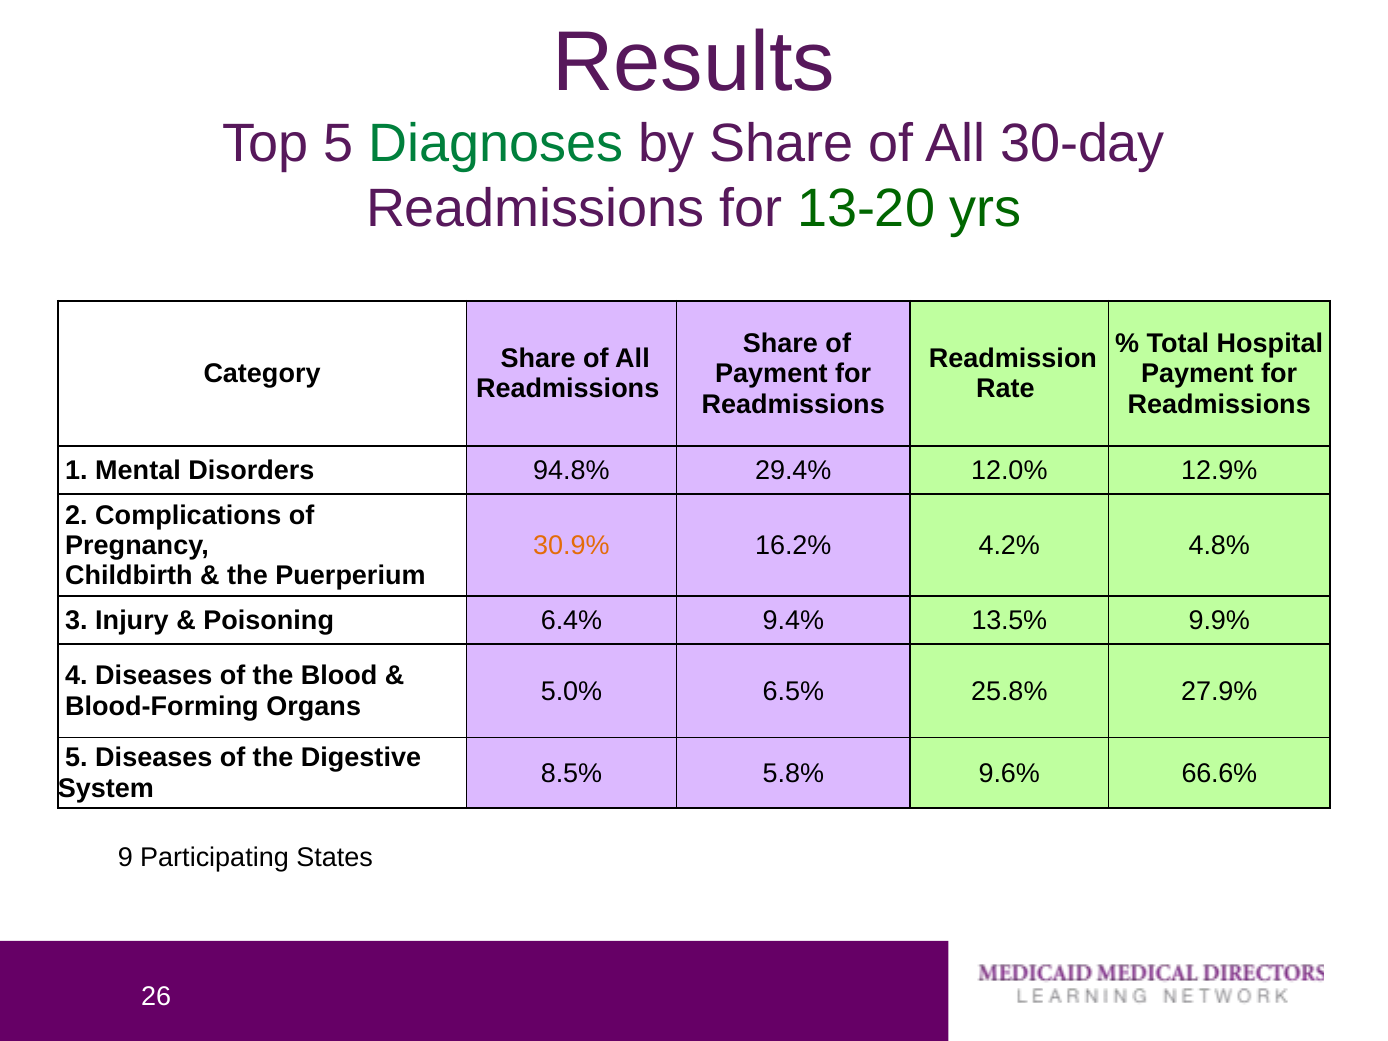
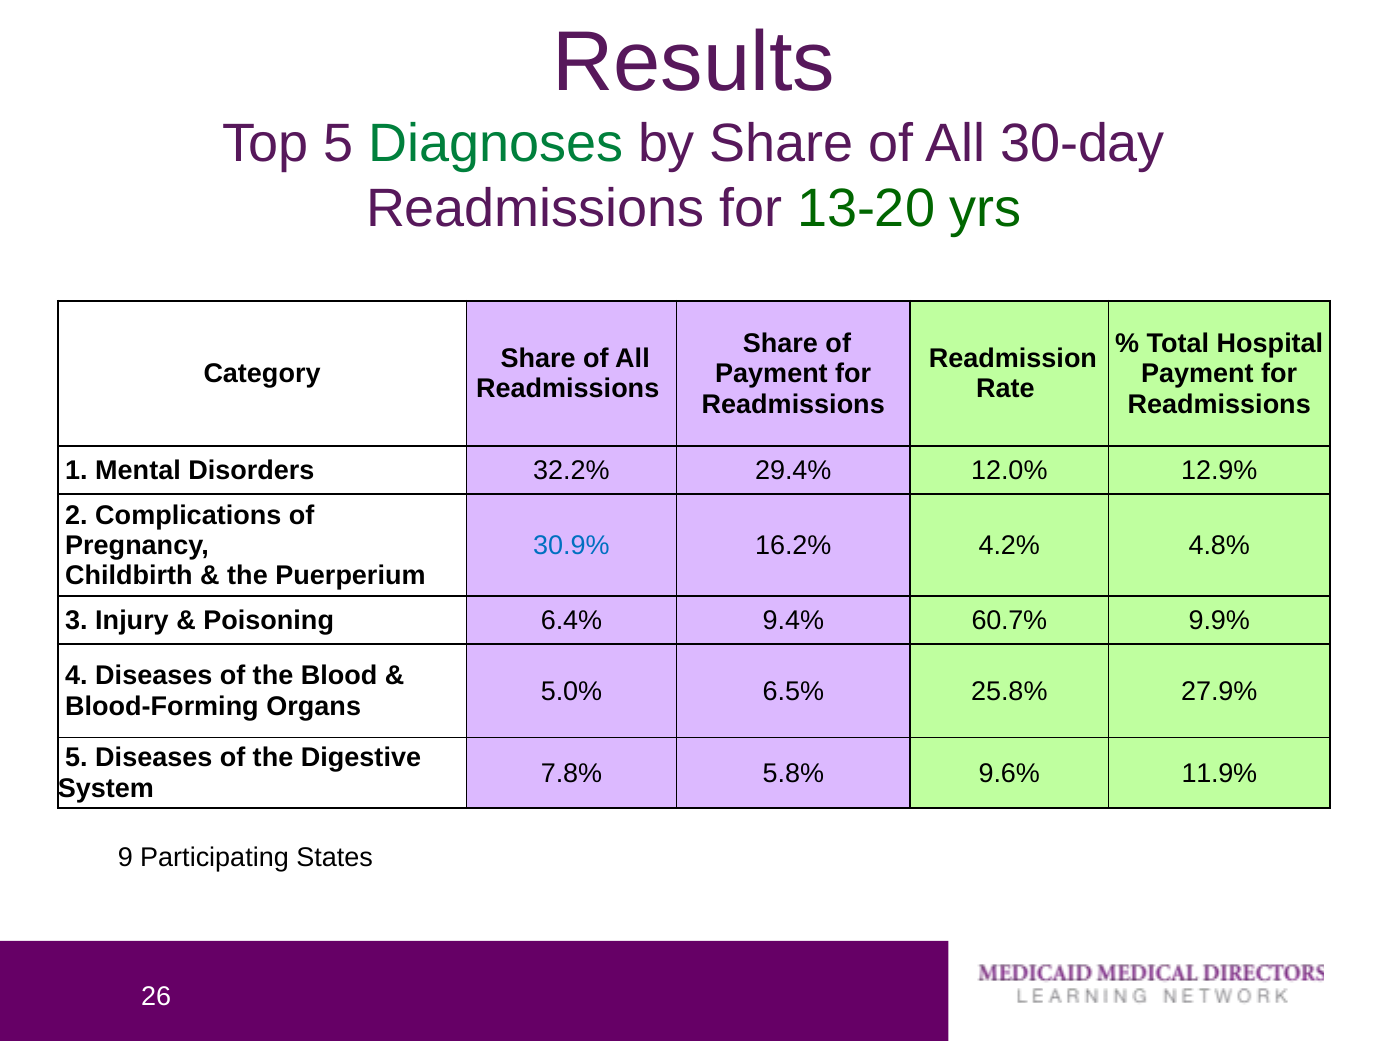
94.8%: 94.8% -> 32.2%
30.9% colour: orange -> blue
13.5%: 13.5% -> 60.7%
8.5%: 8.5% -> 7.8%
66.6%: 66.6% -> 11.9%
